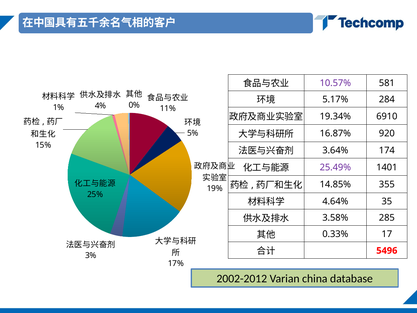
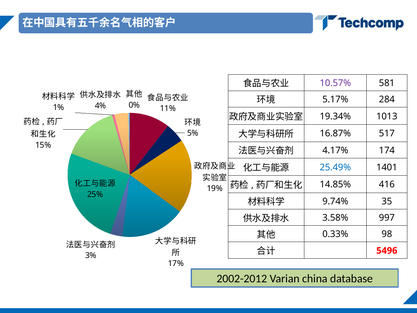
6910: 6910 -> 1013
920: 920 -> 517
3.64%: 3.64% -> 4.17%
25.49% colour: purple -> blue
355: 355 -> 416
4.64%: 4.64% -> 9.74%
285: 285 -> 997
17: 17 -> 98
